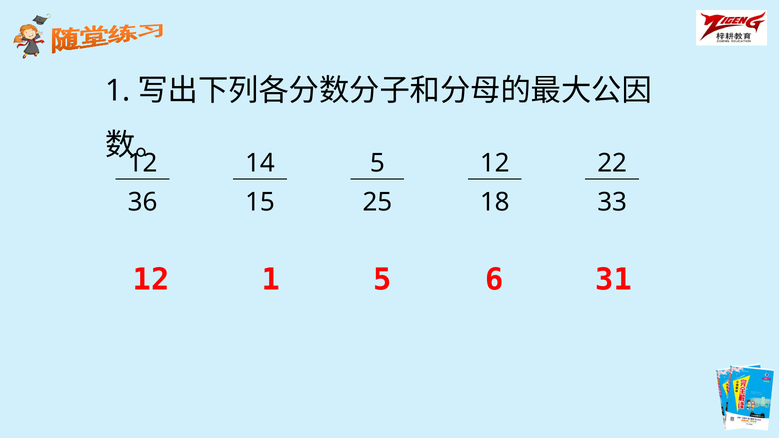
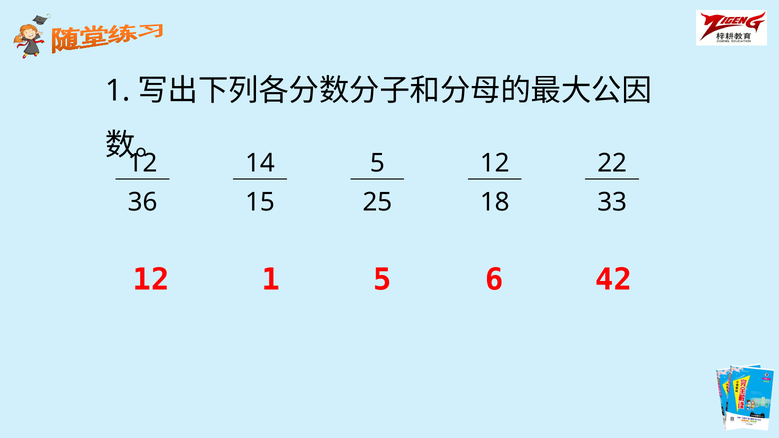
31: 31 -> 42
